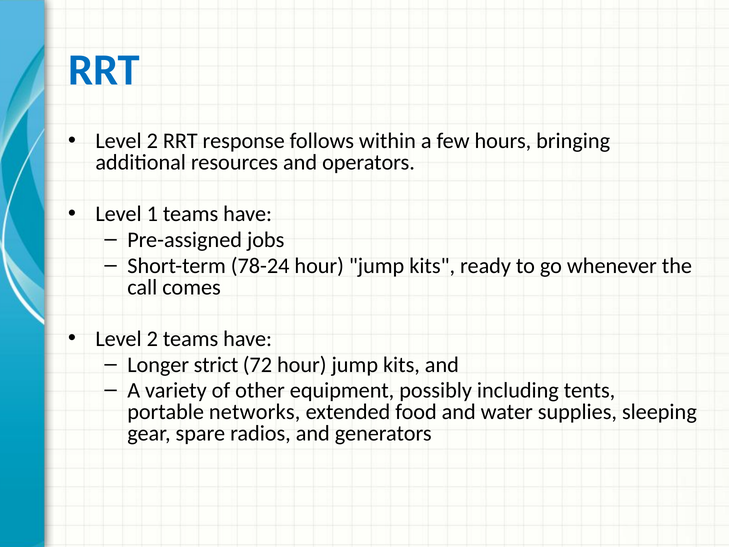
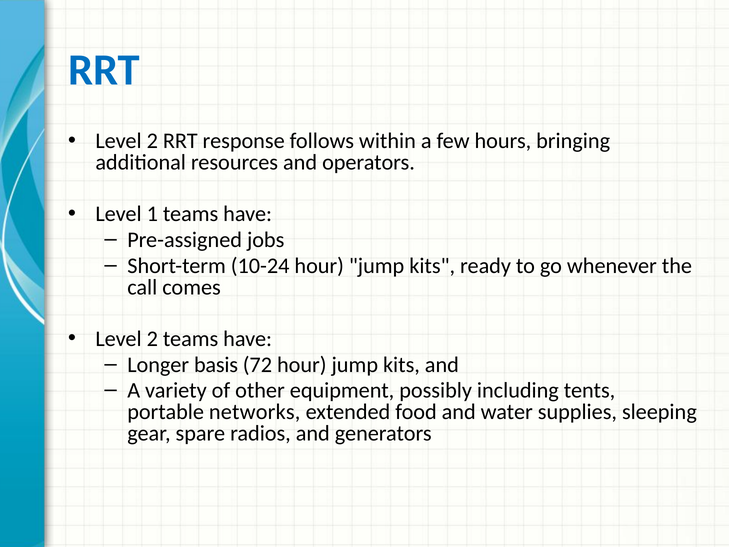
78-24: 78-24 -> 10-24
strict: strict -> basis
